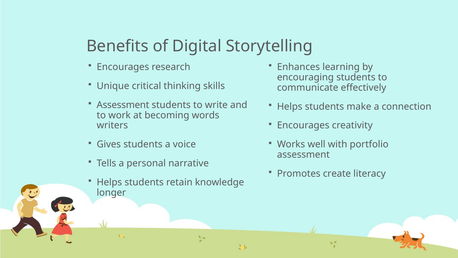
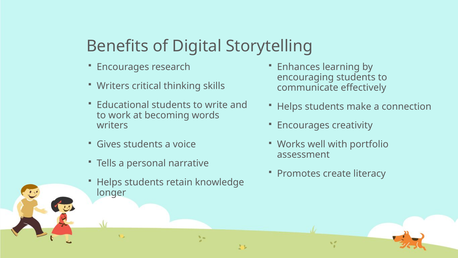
Unique at (113, 86): Unique -> Writers
Assessment at (123, 105): Assessment -> Educational
